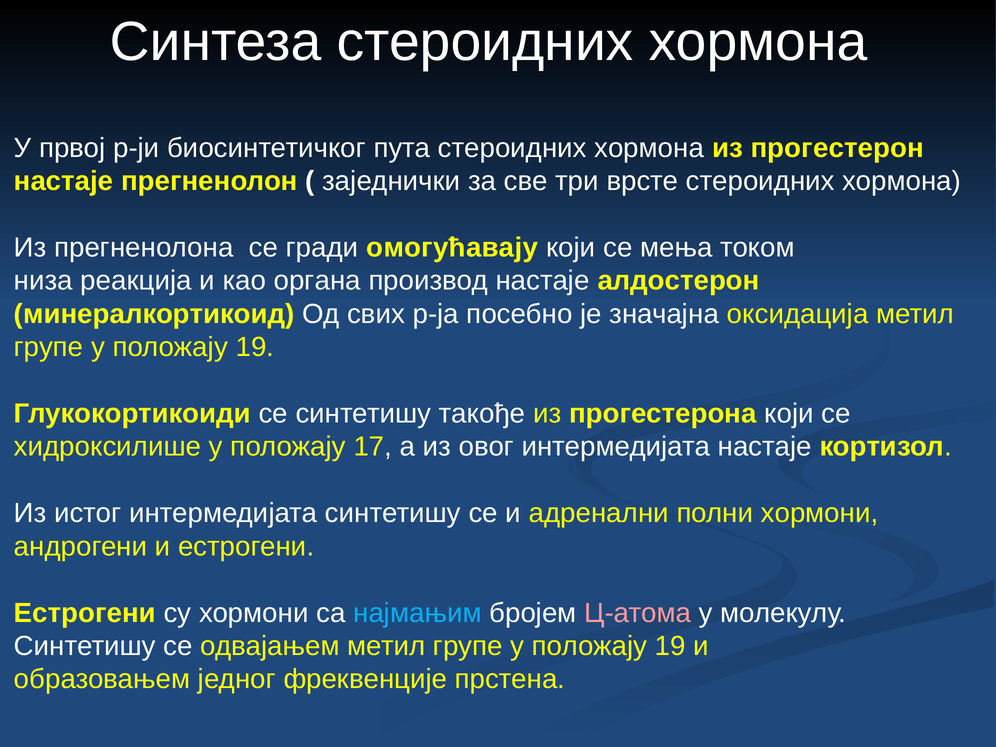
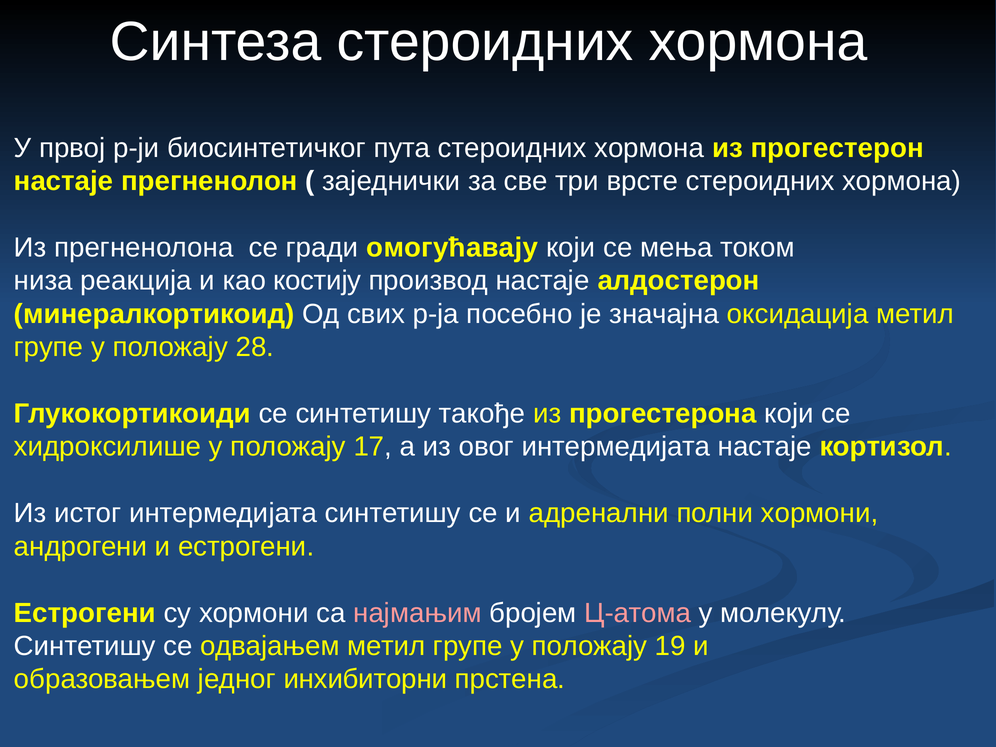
органа: органа -> костију
19 at (255, 347): 19 -> 28
најмањим colour: light blue -> pink
фреквенције: фреквенције -> инхибиторни
